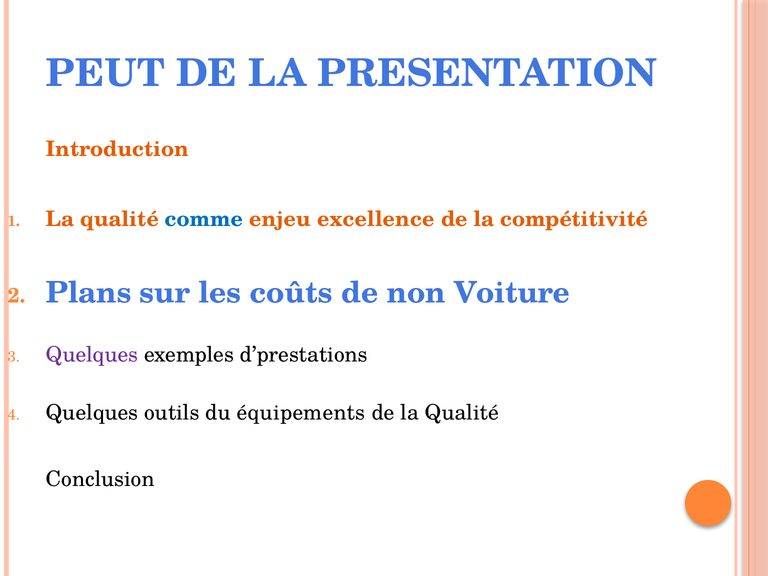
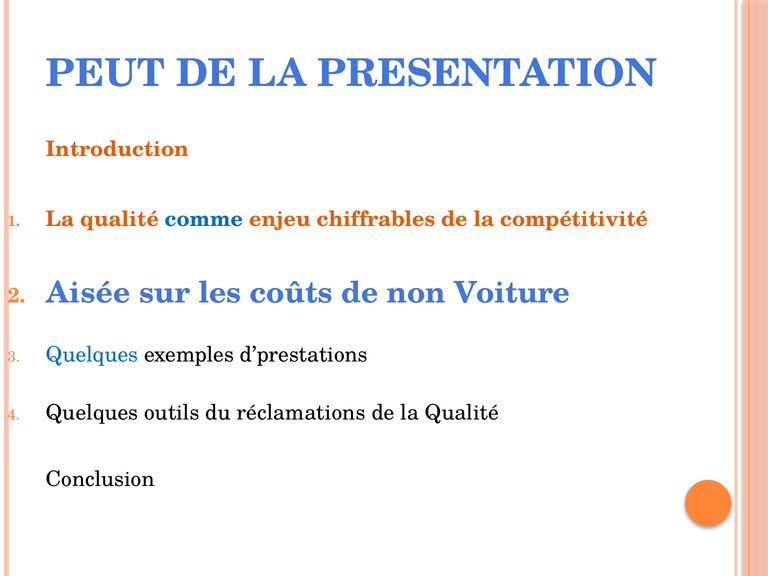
excellence: excellence -> chiffrables
Plans: Plans -> Aisée
Quelques at (92, 355) colour: purple -> blue
équipements: équipements -> réclamations
